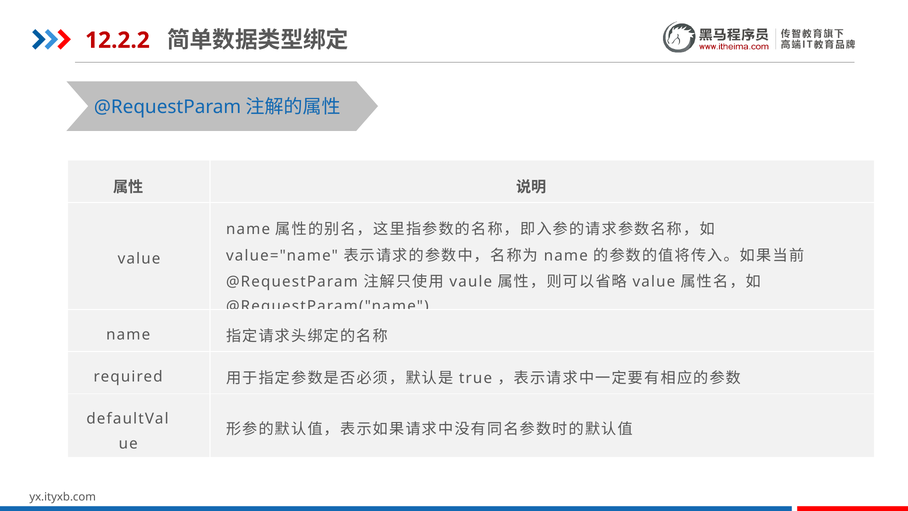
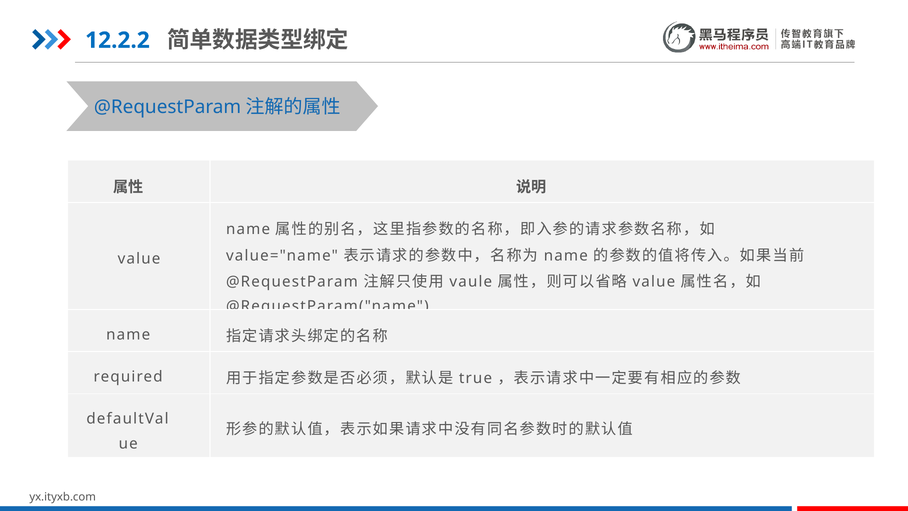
12.2.2 colour: red -> blue
